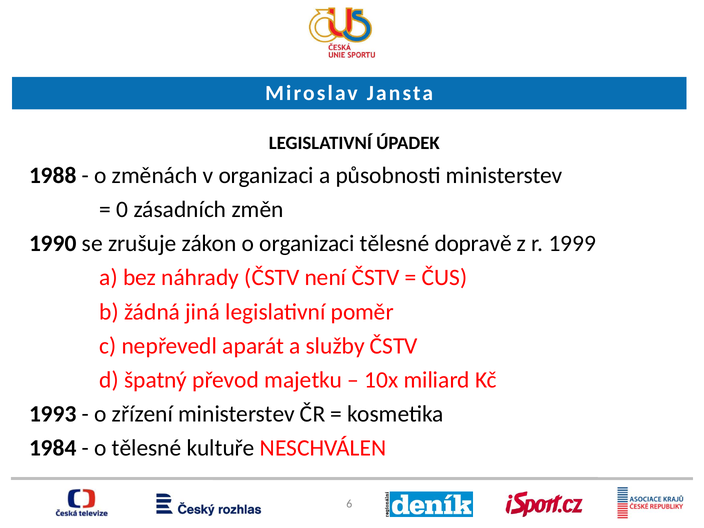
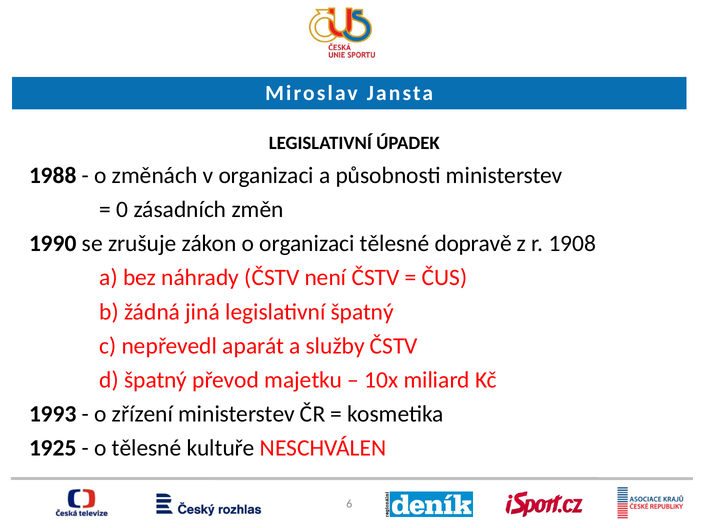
1999: 1999 -> 1908
legislativní poměr: poměr -> špatný
1984: 1984 -> 1925
